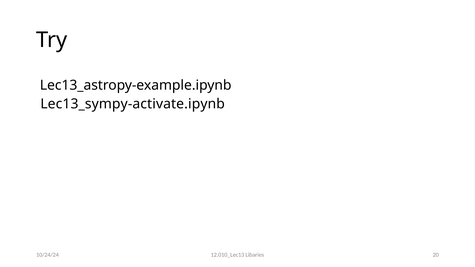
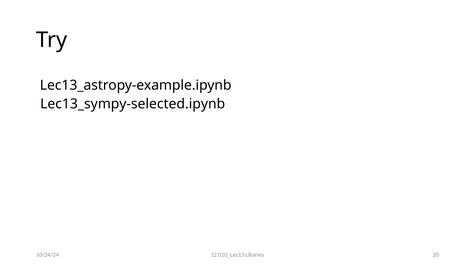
Lec13_sympy-activate.ipynb: Lec13_sympy-activate.ipynb -> Lec13_sympy-selected.ipynb
